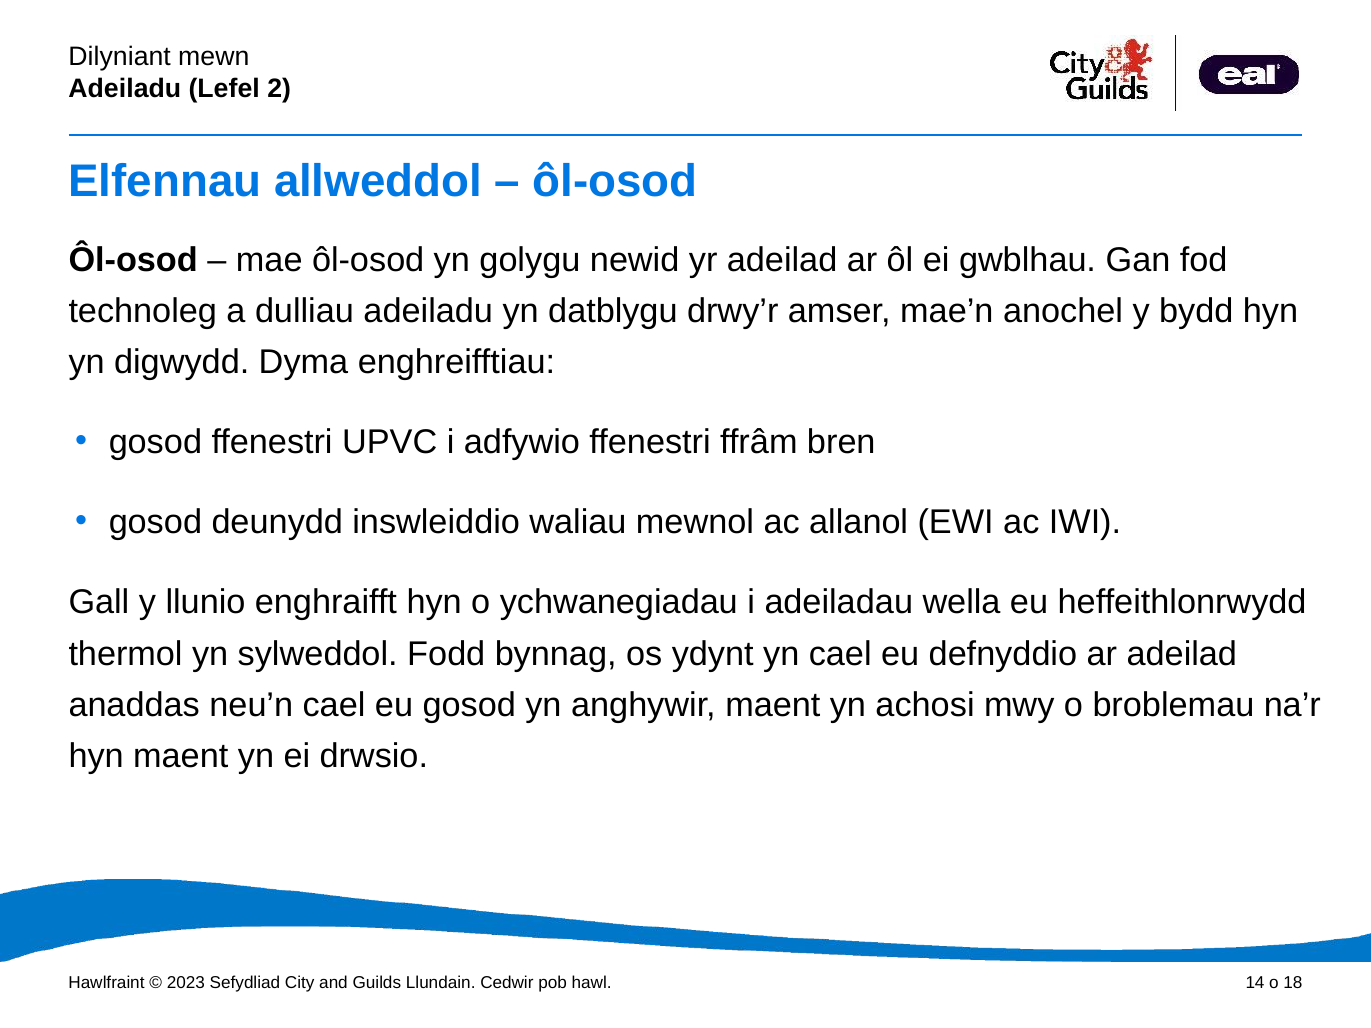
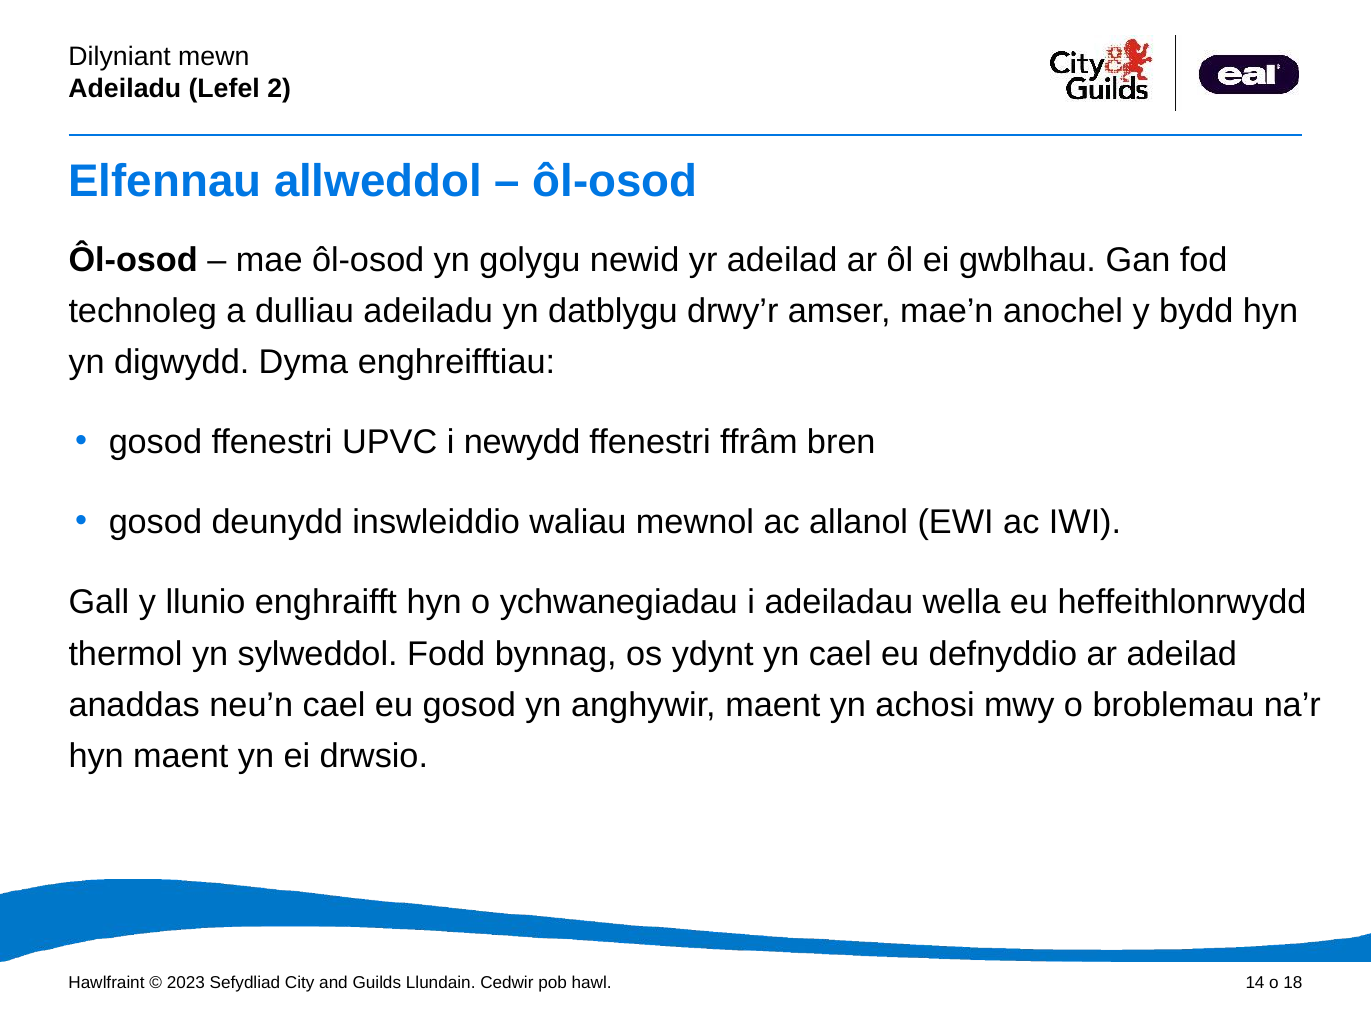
adfywio: adfywio -> newydd
